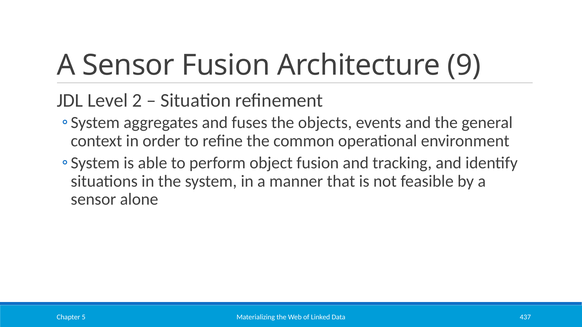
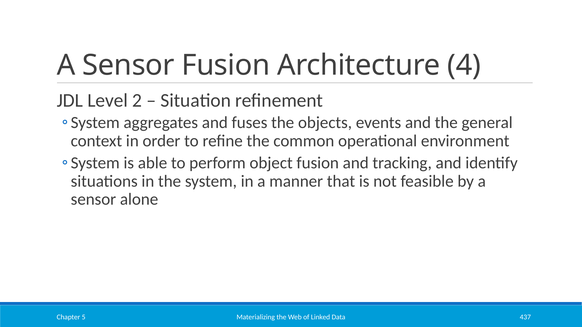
9: 9 -> 4
